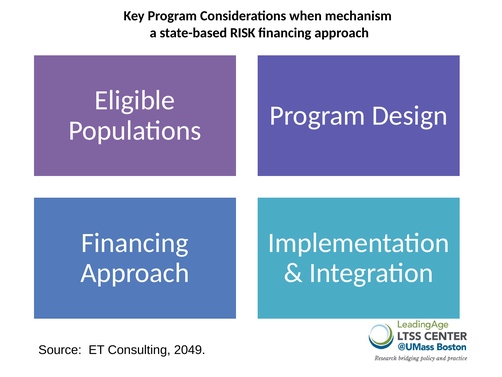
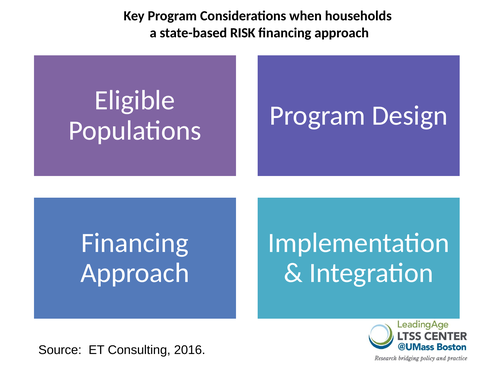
mechanism: mechanism -> households
2049: 2049 -> 2016
